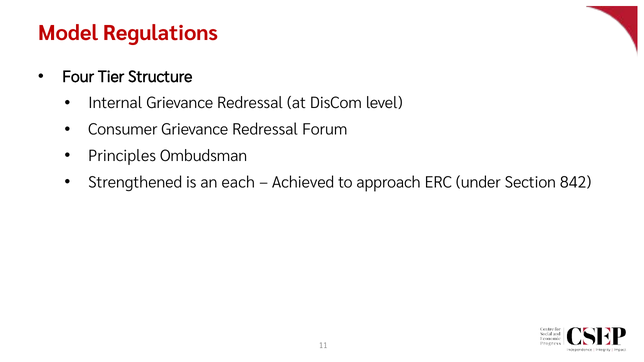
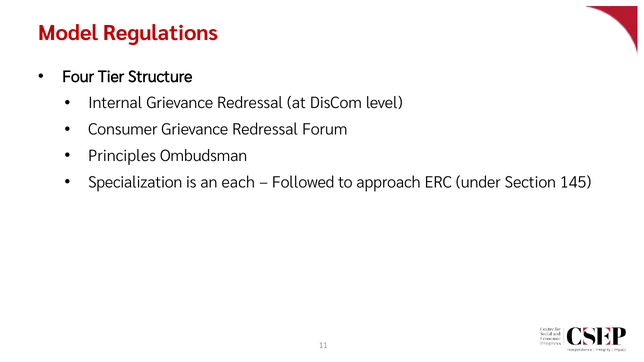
Strengthened: Strengthened -> Specialization
Achieved: Achieved -> Followed
842: 842 -> 145
